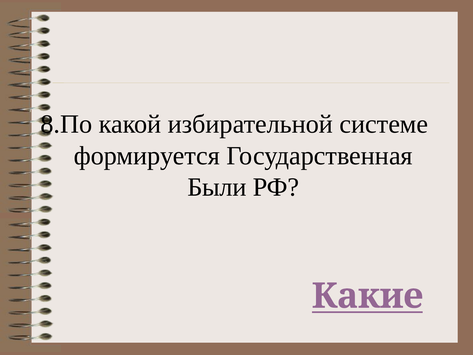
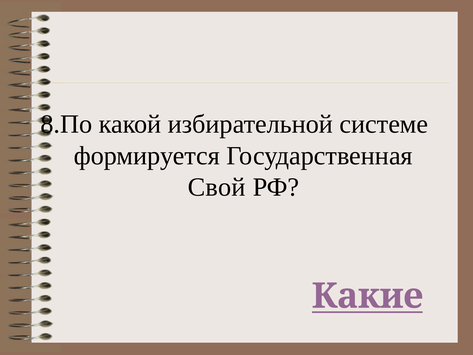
Были: Были -> Свой
